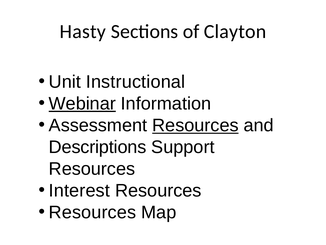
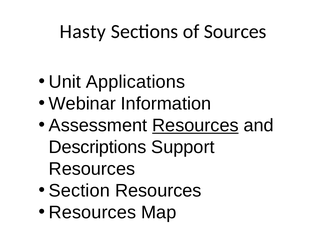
Clayton: Clayton -> Sources
Instructional: Instructional -> Applications
Webinar underline: present -> none
Interest: Interest -> Section
